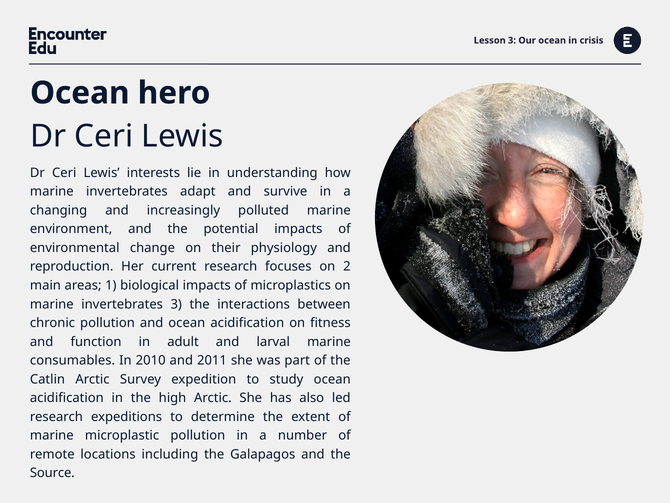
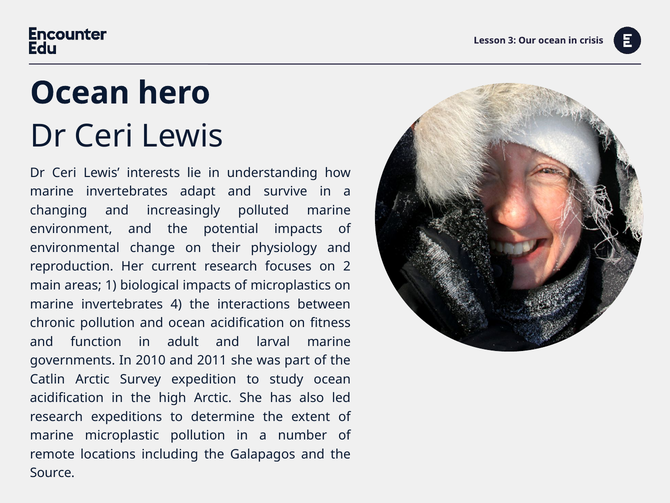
invertebrates 3: 3 -> 4
consumables: consumables -> governments
